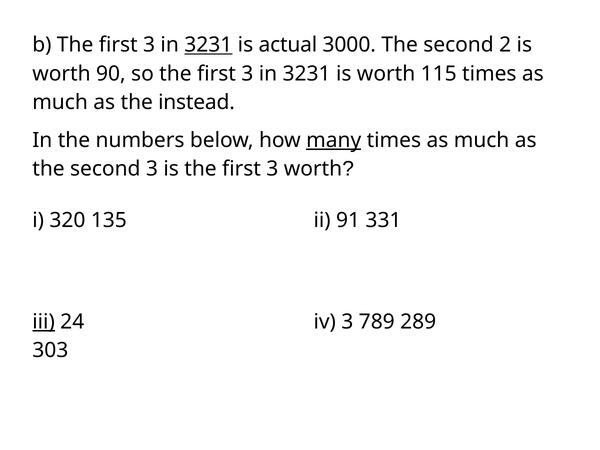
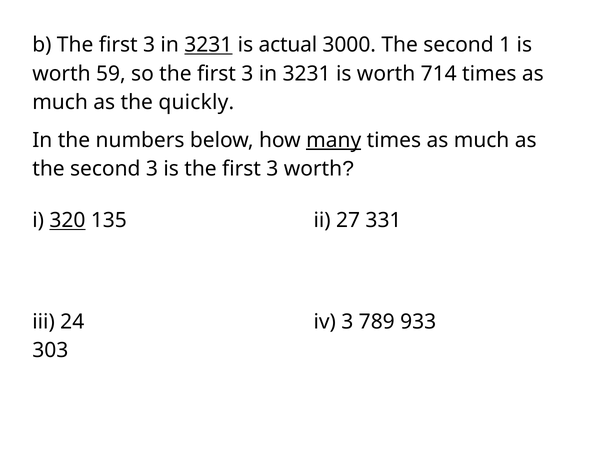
2: 2 -> 1
90: 90 -> 59
115: 115 -> 714
instead: instead -> quickly
320 underline: none -> present
91: 91 -> 27
iii underline: present -> none
289: 289 -> 933
